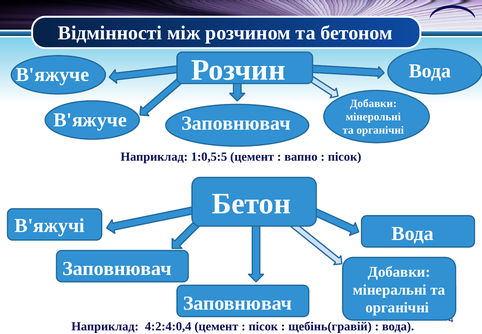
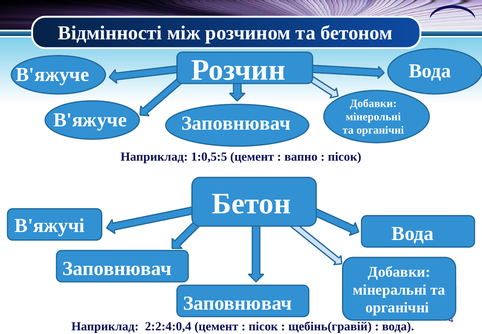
4:2:4:0,4: 4:2:4:0,4 -> 2:2:4:0,4
